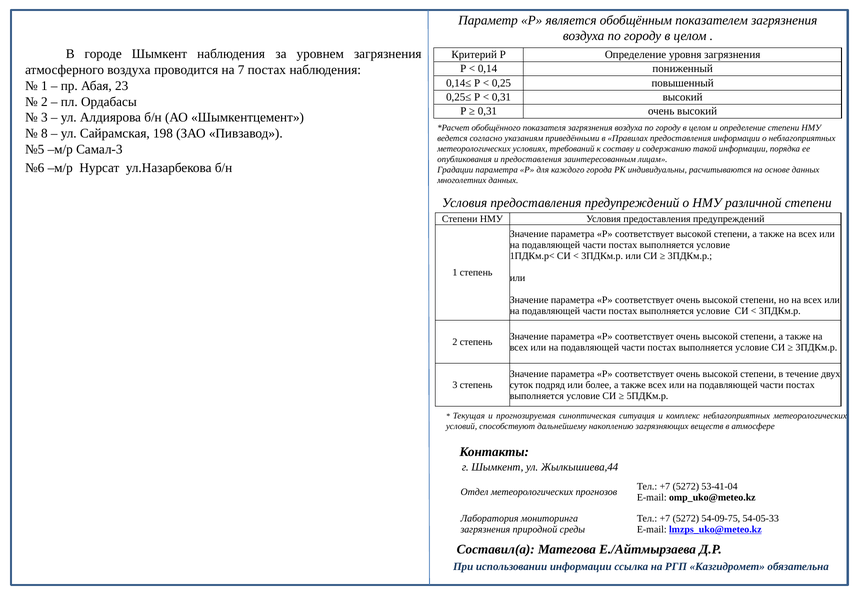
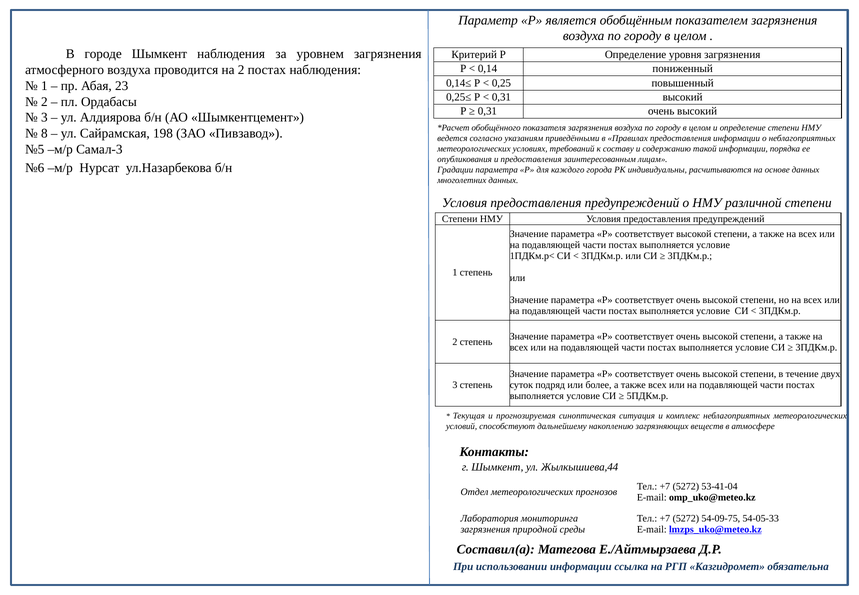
на 7: 7 -> 2
